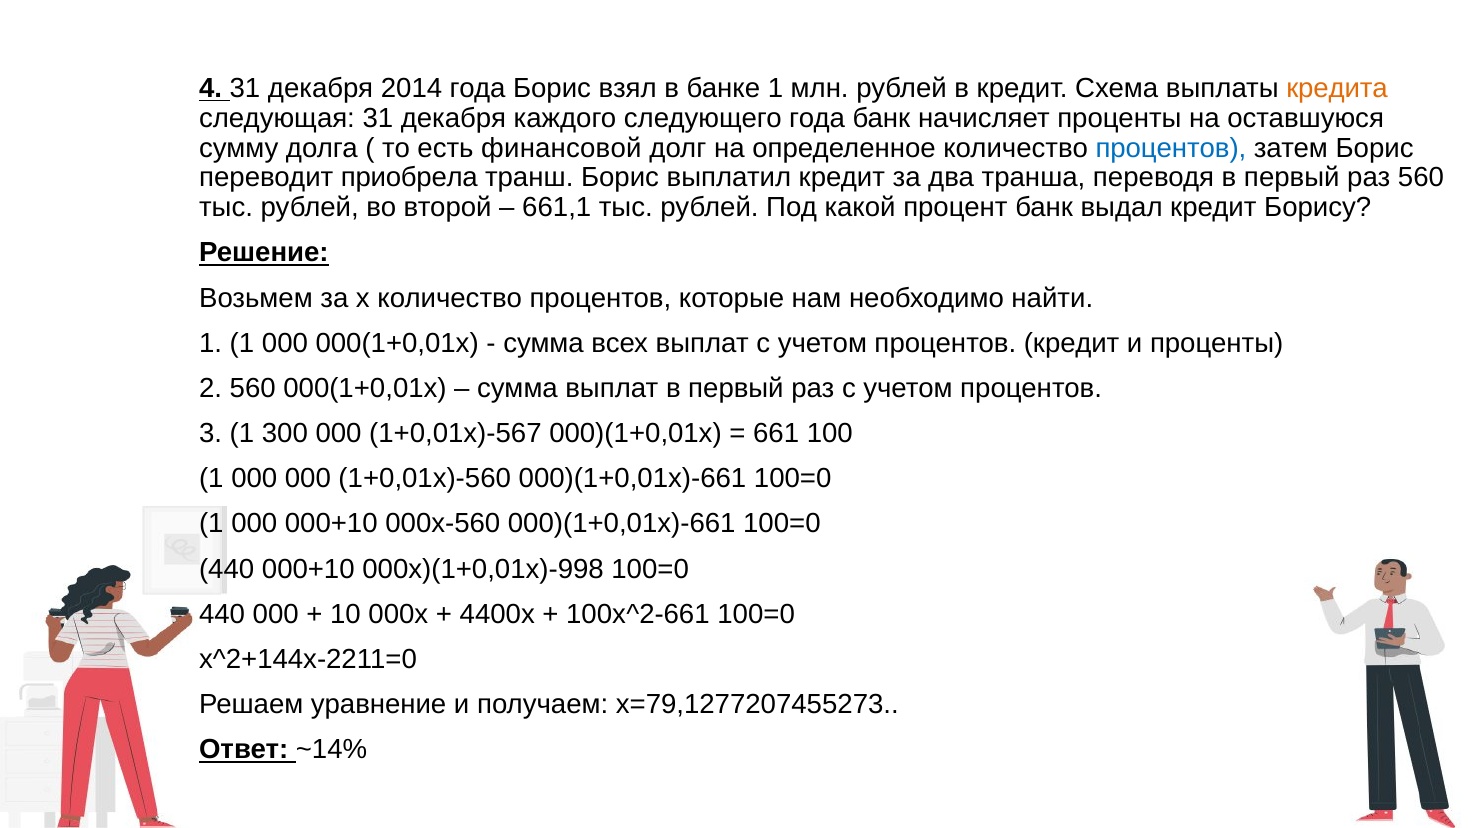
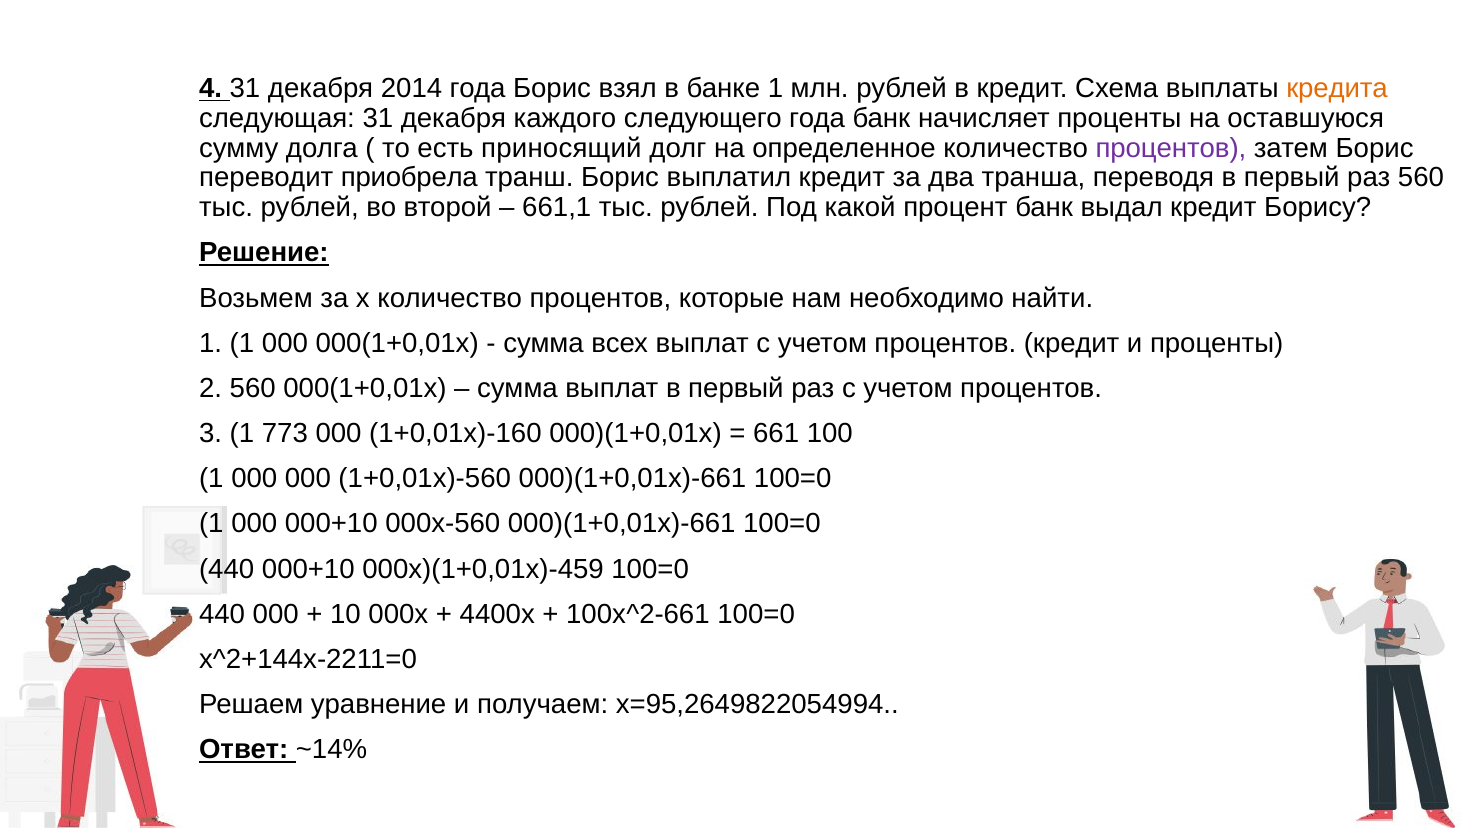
финансовой: финансовой -> приносящий
процентов at (1171, 148) colour: blue -> purple
300: 300 -> 773
1+0,01х)-567: 1+0,01х)-567 -> 1+0,01х)-160
000х)(1+0,01х)-998: 000х)(1+0,01х)-998 -> 000х)(1+0,01х)-459
х=79,1277207455273: х=79,1277207455273 -> х=95,2649822054994
